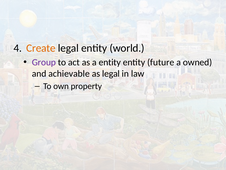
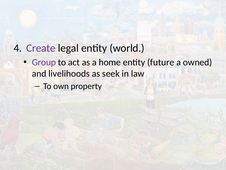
Create colour: orange -> purple
a entity: entity -> home
achievable: achievable -> livelihoods
as legal: legal -> seek
